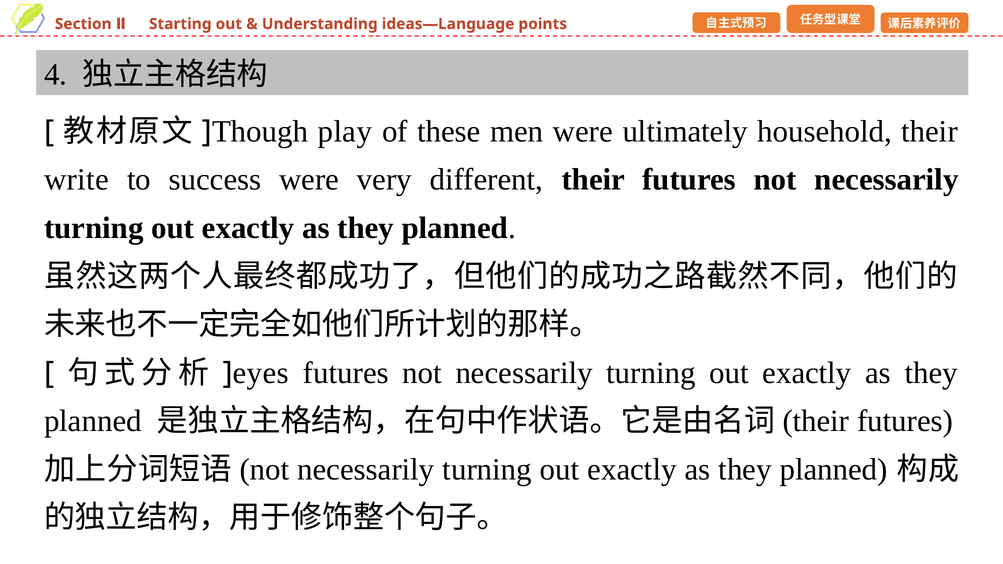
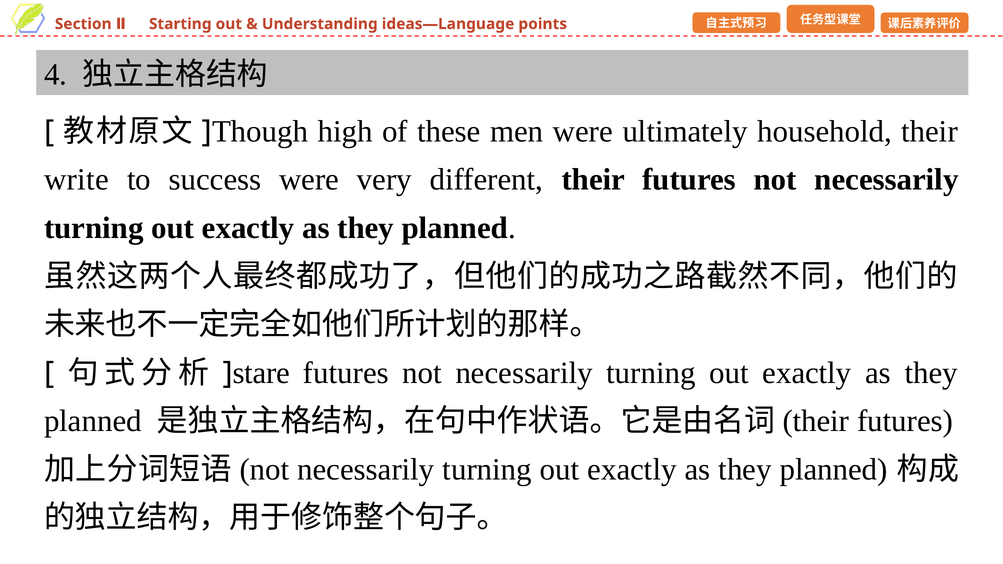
play: play -> high
eyes: eyes -> stare
